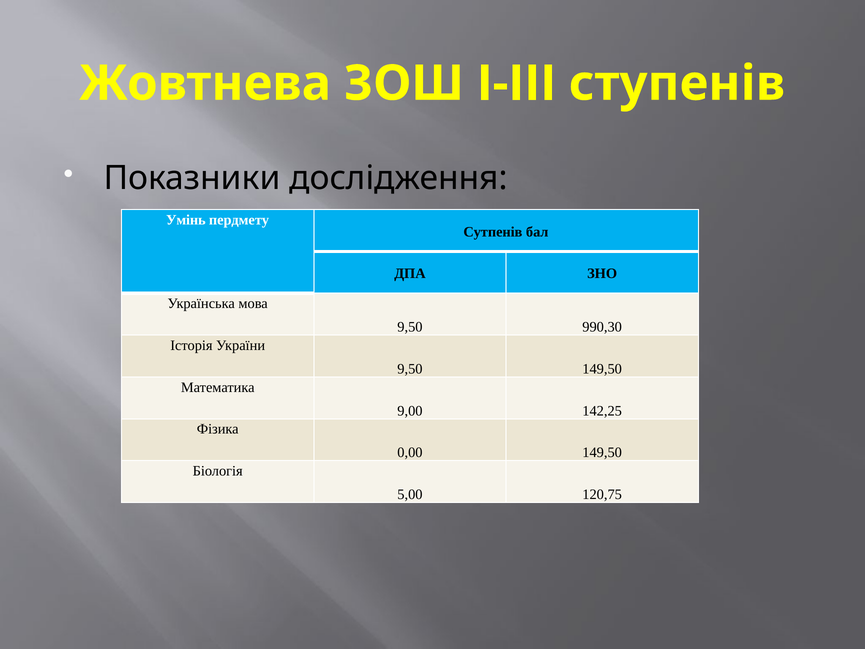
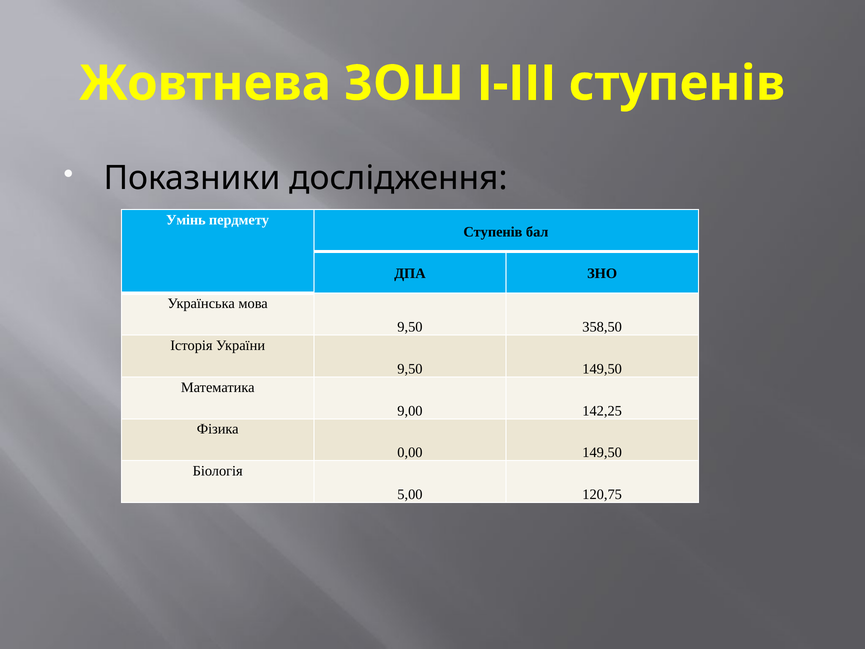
Сутпенів at (493, 232): Сутпенів -> Ступенів
990,30: 990,30 -> 358,50
